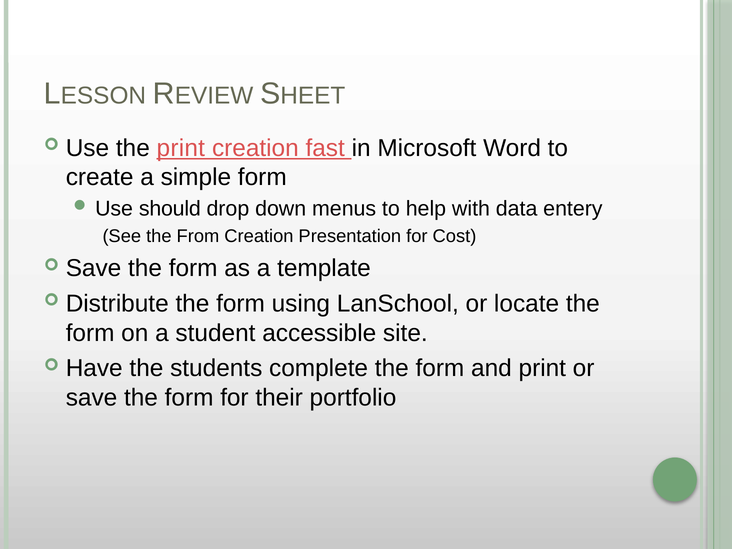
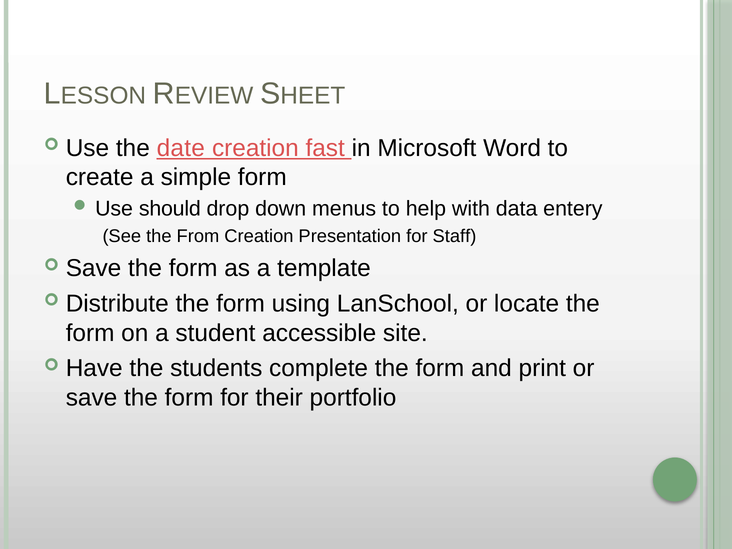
the print: print -> date
Cost: Cost -> Staff
